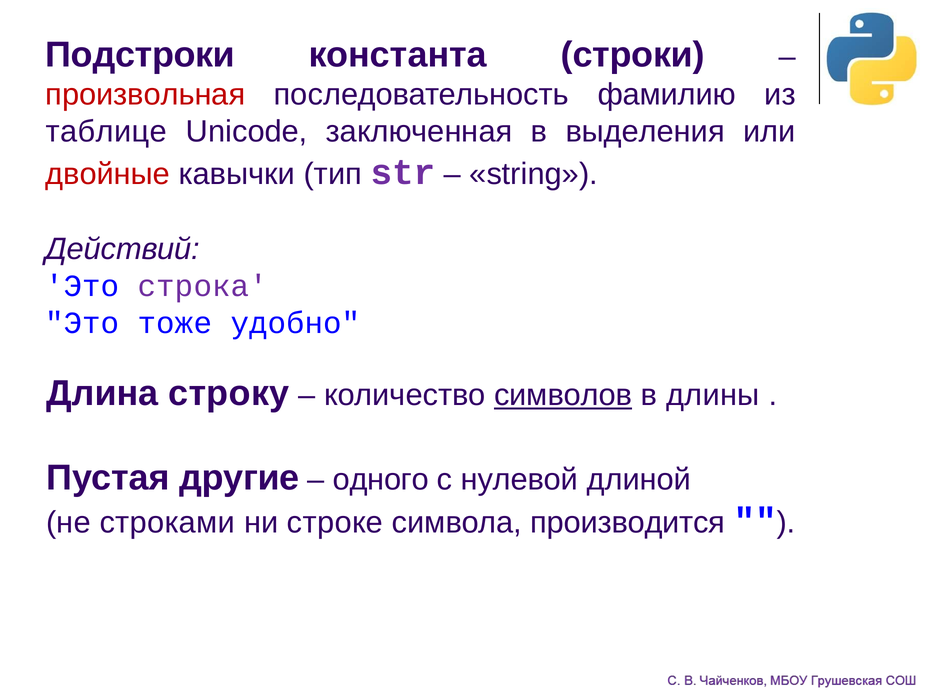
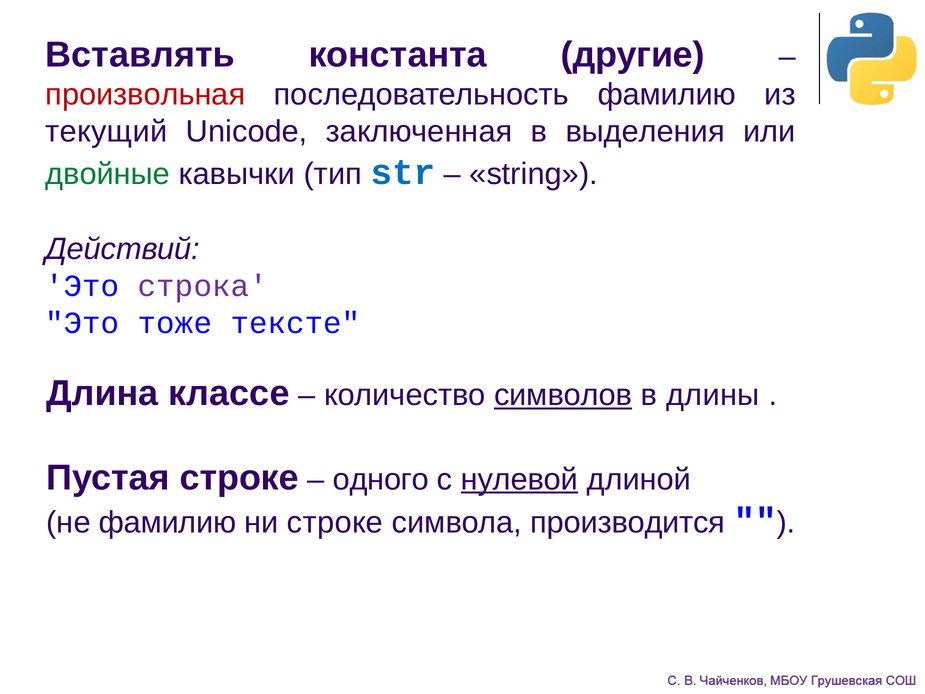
Подстроки: Подстроки -> Вставлять
строки: строки -> другие
таблице: таблице -> текущий
двойные colour: red -> green
str colour: purple -> blue
удобно: удобно -> тексте
строку: строку -> классе
Пустая другие: другие -> строке
нулевой underline: none -> present
не строками: строками -> фамилию
